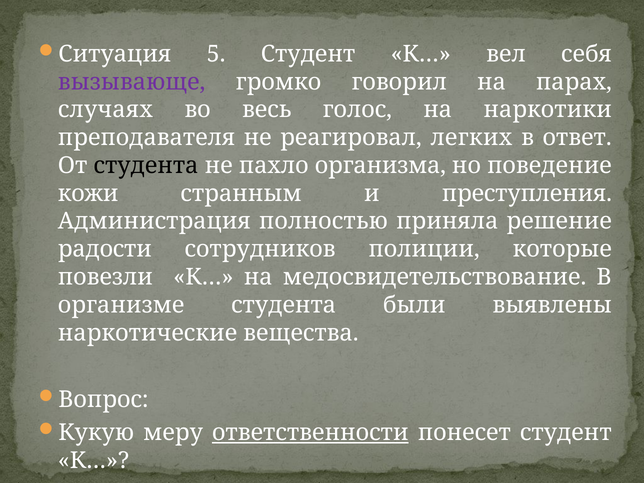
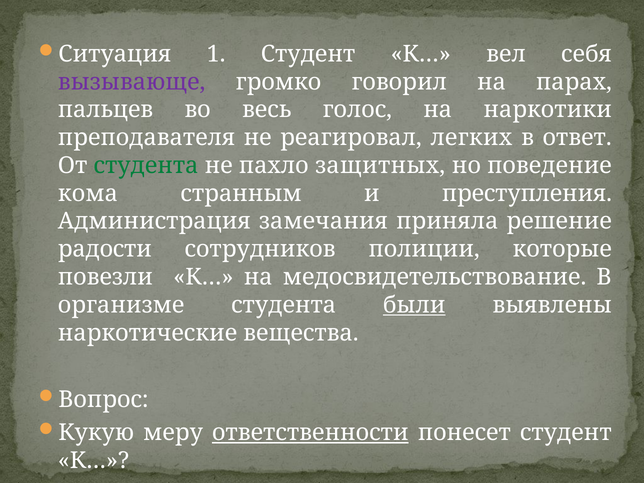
5: 5 -> 1
случаях: случаях -> пальцев
студента at (146, 166) colour: black -> green
организма: организма -> защитных
кожи: кожи -> кома
полностью: полностью -> замечания
были underline: none -> present
